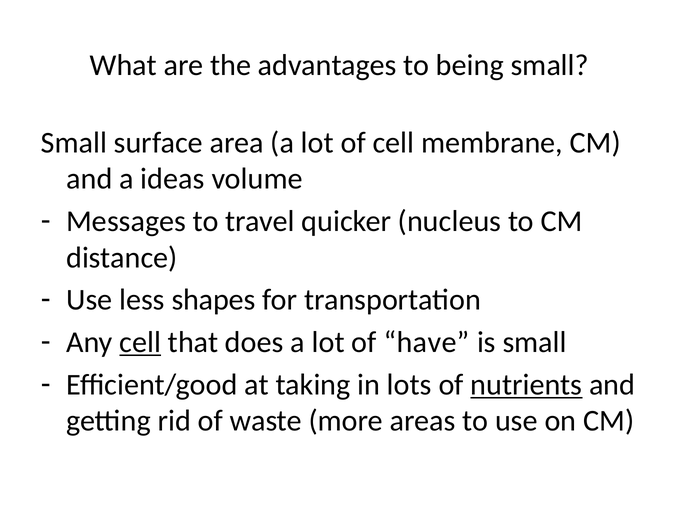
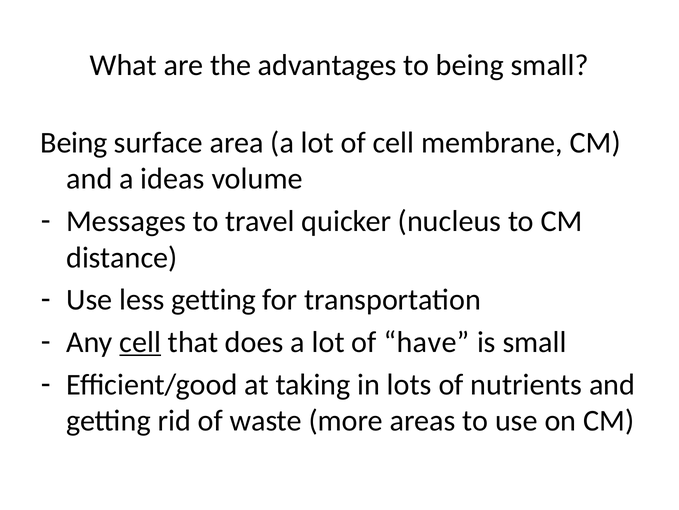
Small at (74, 142): Small -> Being
less shapes: shapes -> getting
nutrients underline: present -> none
